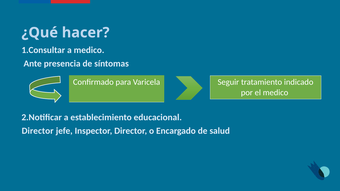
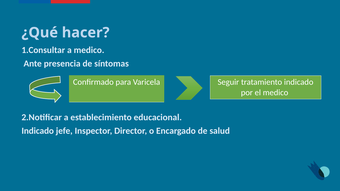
Director at (38, 131): Director -> Indicado
